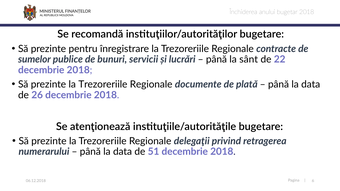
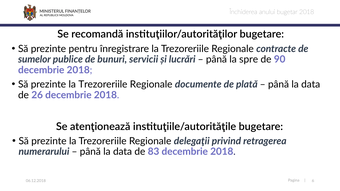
sânt: sânt -> spre
22: 22 -> 90
51: 51 -> 83
